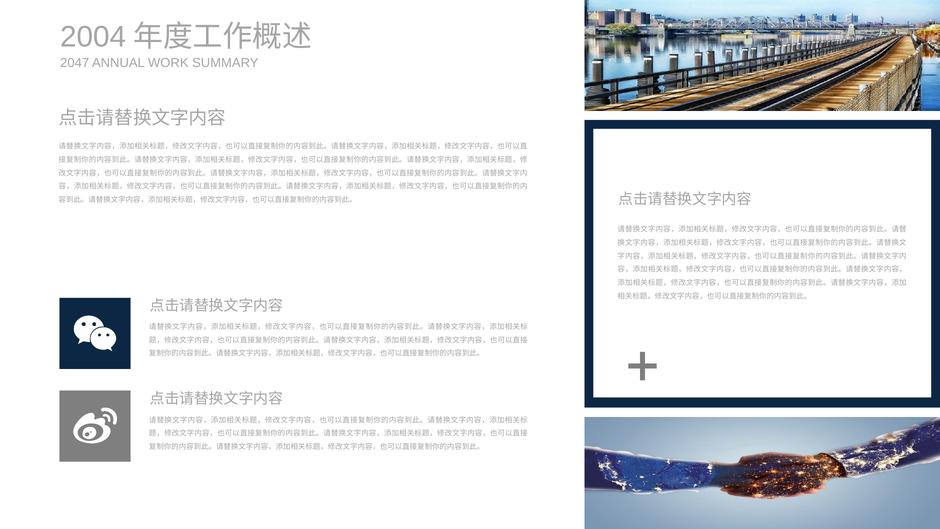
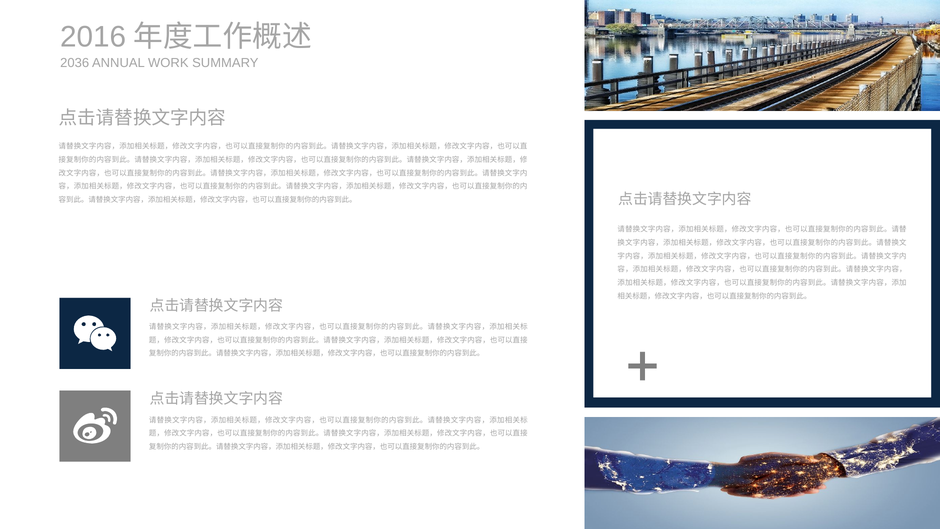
2004: 2004 -> 2016
2047: 2047 -> 2036
